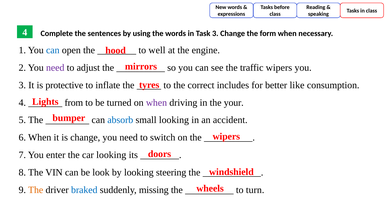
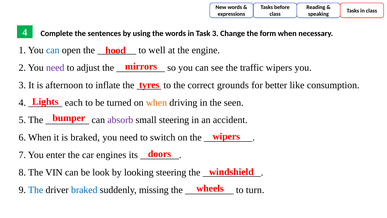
protective: protective -> afternoon
includes: includes -> grounds
from: from -> each
when at (156, 102) colour: purple -> orange
your: your -> seen
absorb colour: blue -> purple
small looking: looking -> steering
is change: change -> braked
car looking: looking -> engines
The at (36, 190) colour: orange -> blue
